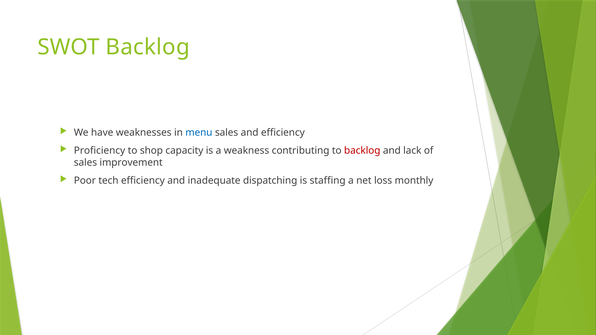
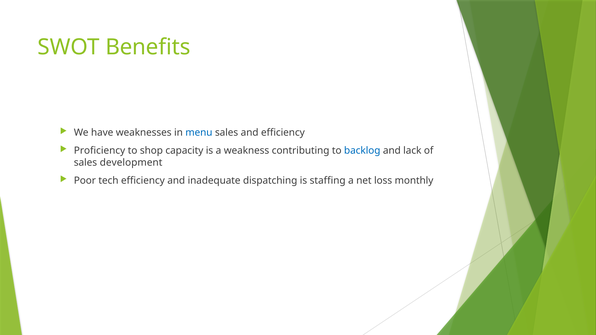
SWOT Backlog: Backlog -> Benefits
backlog at (362, 151) colour: red -> blue
improvement: improvement -> development
